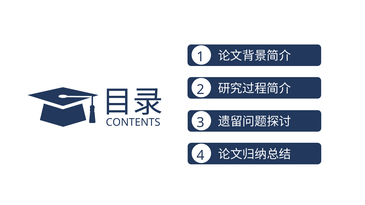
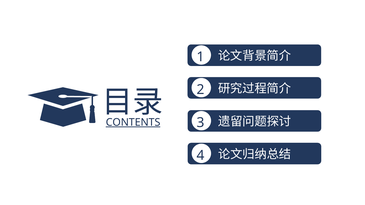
CONTENTS underline: none -> present
